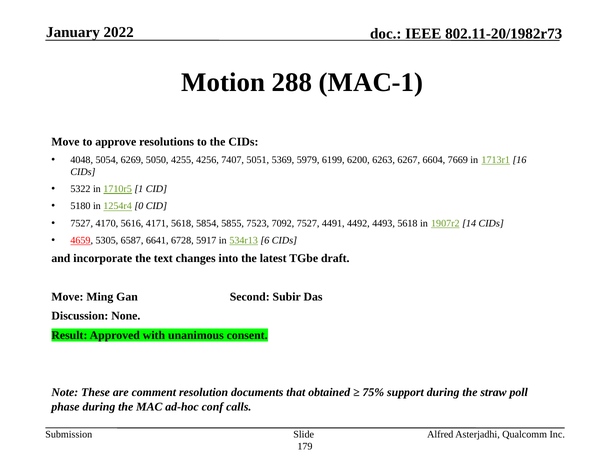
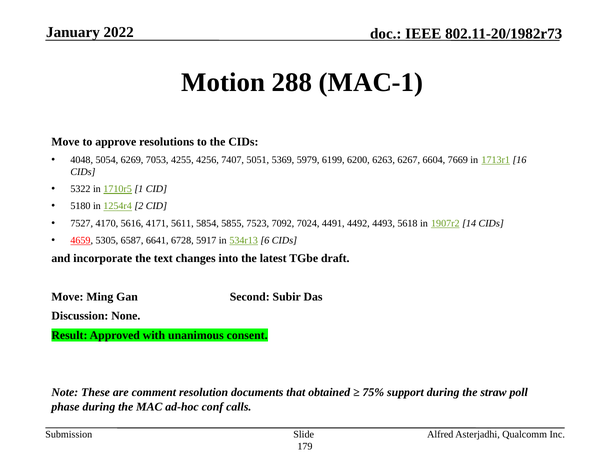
5050: 5050 -> 7053
0: 0 -> 2
4171 5618: 5618 -> 5611
7092 7527: 7527 -> 7024
